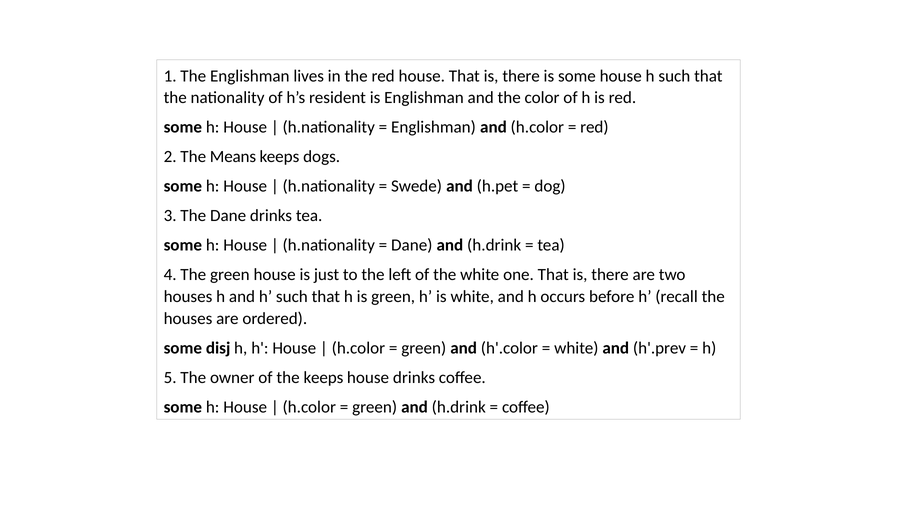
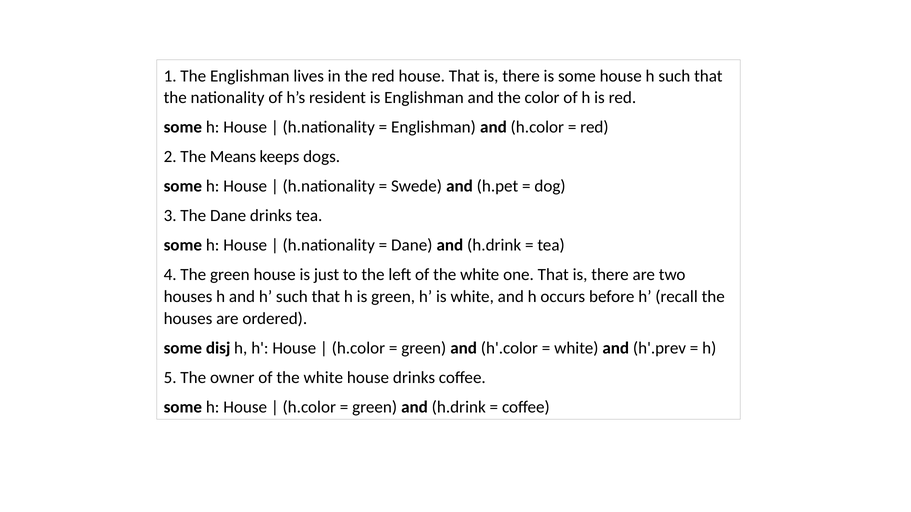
owner of the keeps: keeps -> white
